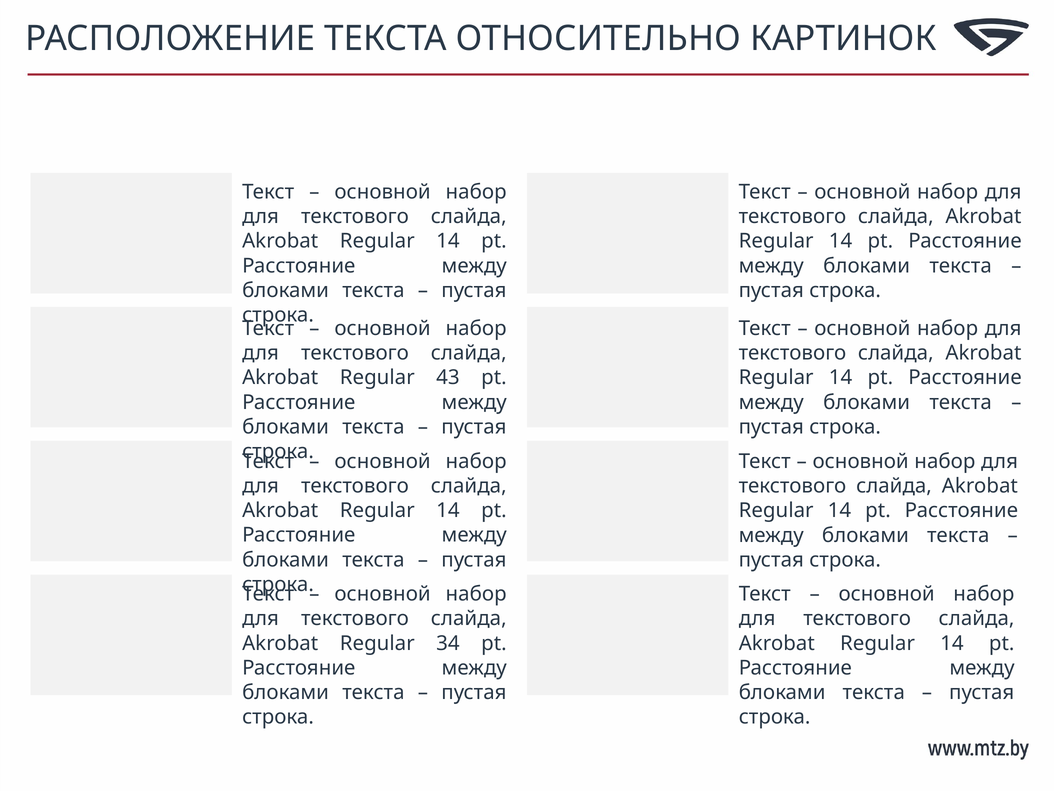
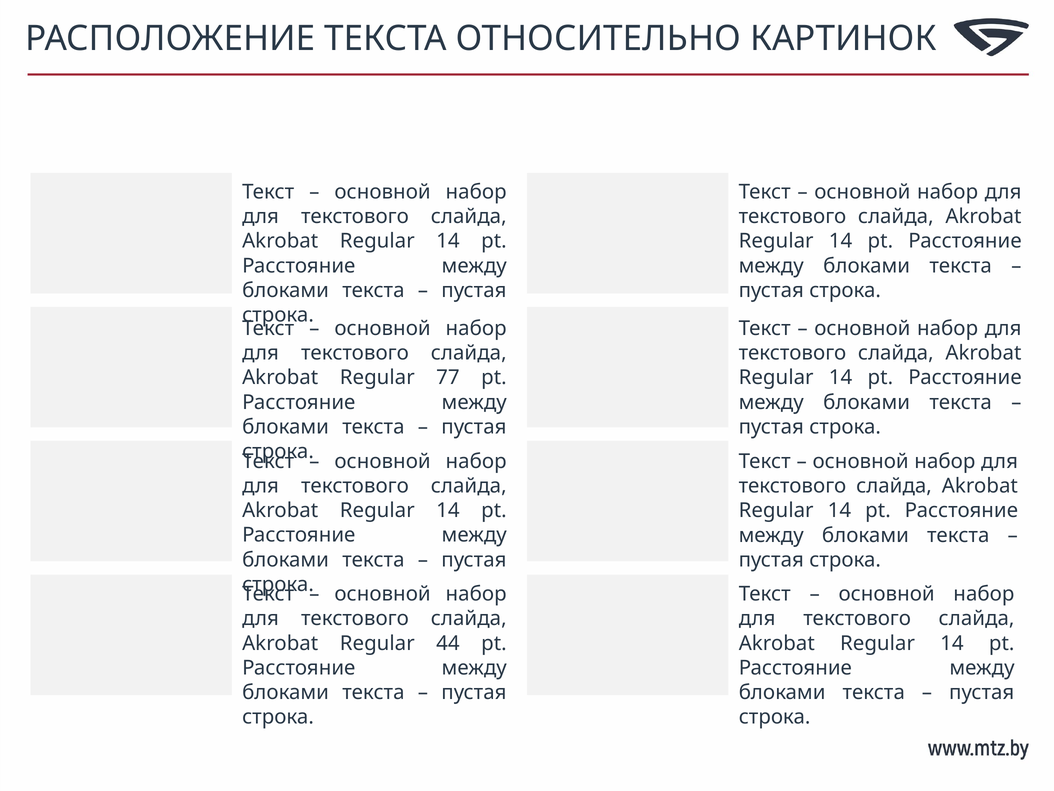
43: 43 -> 77
34: 34 -> 44
